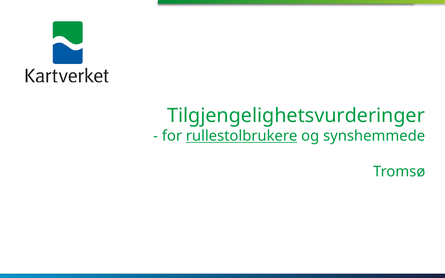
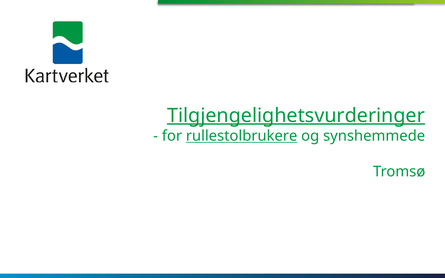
Tilgjengelighetsvurderinger underline: none -> present
